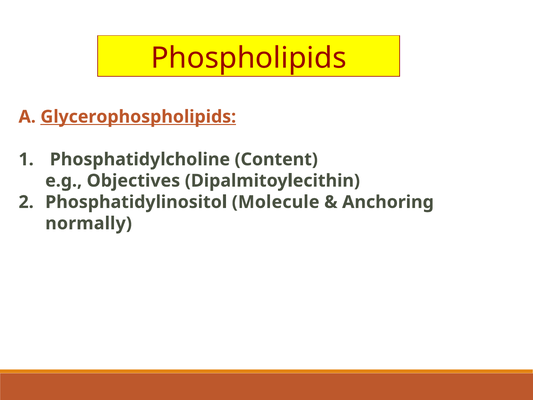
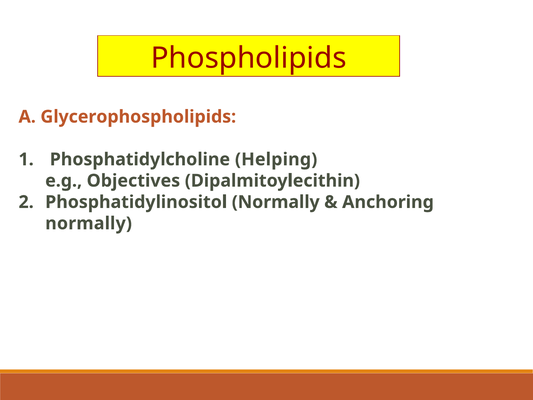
Glycerophospholipids underline: present -> none
Content: Content -> Helping
Phosphatidylinositol Molecule: Molecule -> Normally
